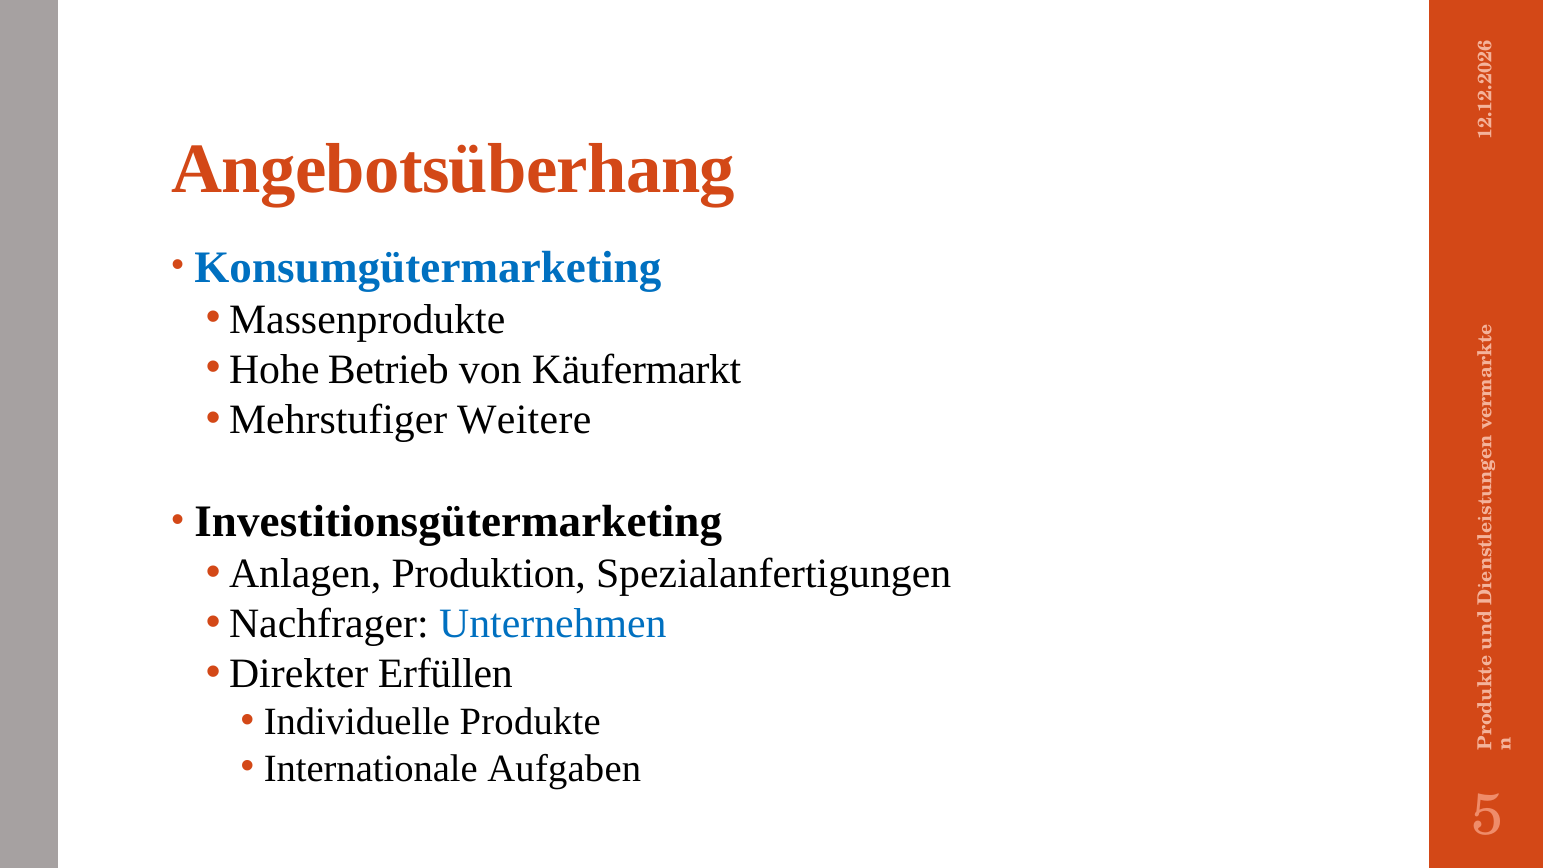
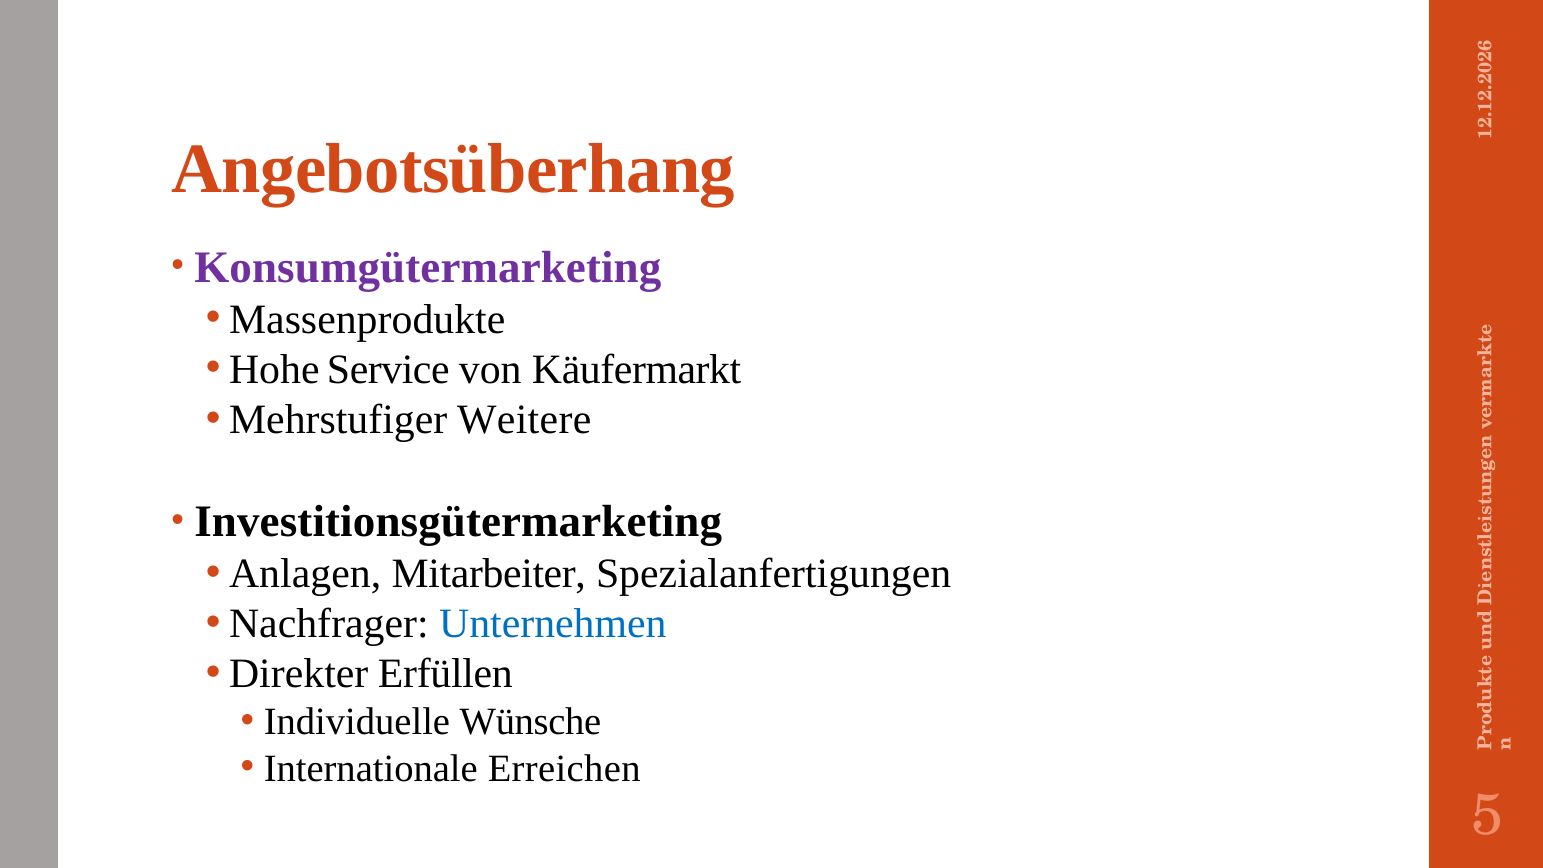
Konsumgütermarketing colour: blue -> purple
Betrieb: Betrieb -> Service
Produktion: Produktion -> Mitarbeiter
Produkte: Produkte -> Wünsche
Aufgaben: Aufgaben -> Erreichen
